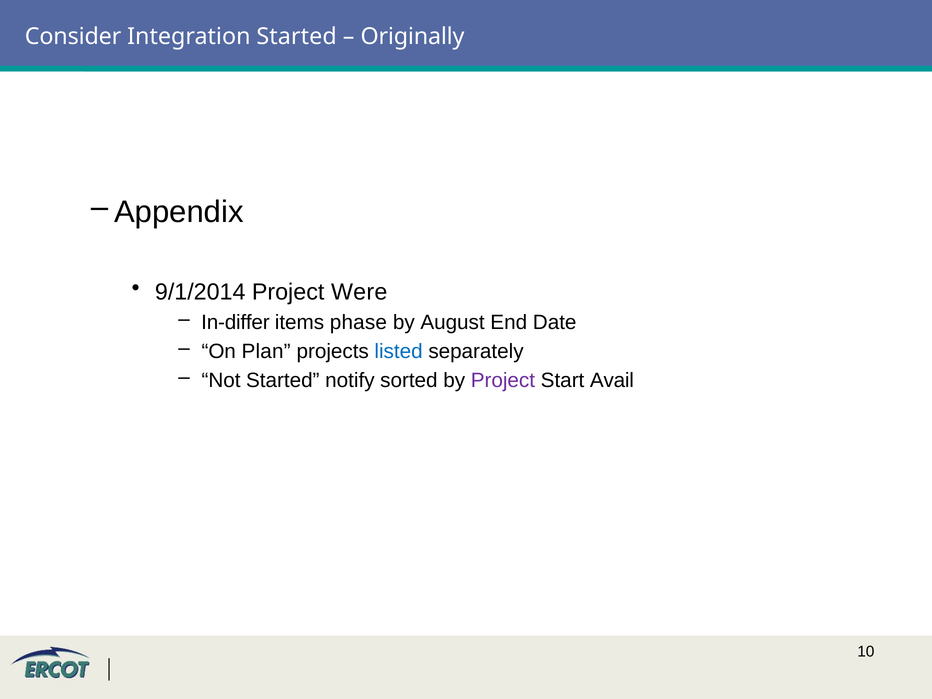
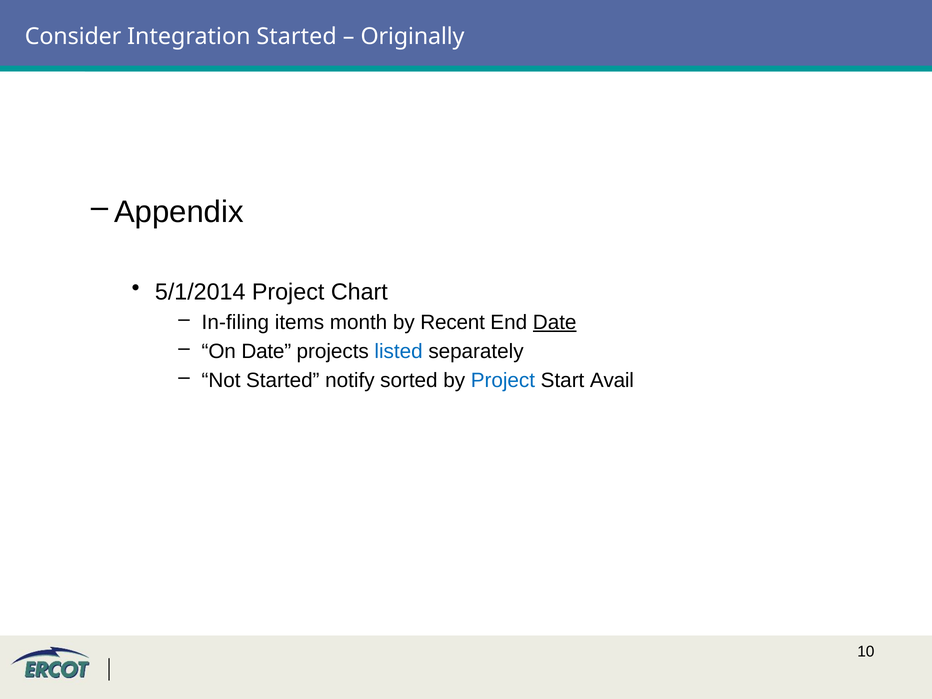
9/1/2014: 9/1/2014 -> 5/1/2014
Were: Were -> Chart
In-differ: In-differ -> In-filing
phase: phase -> month
August: August -> Recent
Date at (555, 322) underline: none -> present
On Plan: Plan -> Date
Project at (503, 380) colour: purple -> blue
